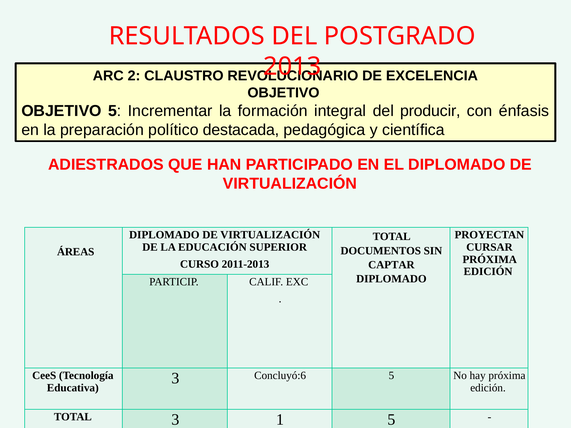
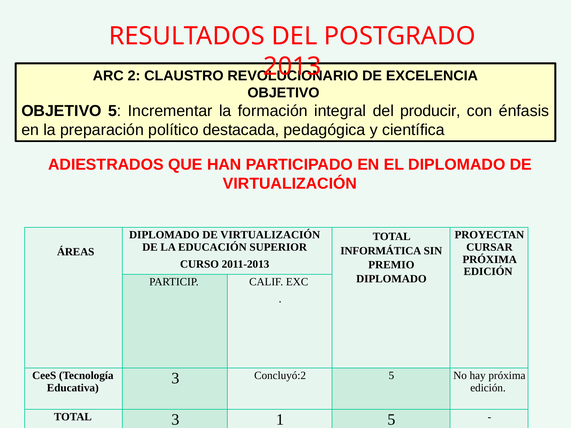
DOCUMENTOS: DOCUMENTOS -> INFORMÁTICA
CAPTAR: CAPTAR -> PREMIO
Concluyó:6: Concluyó:6 -> Concluyó:2
